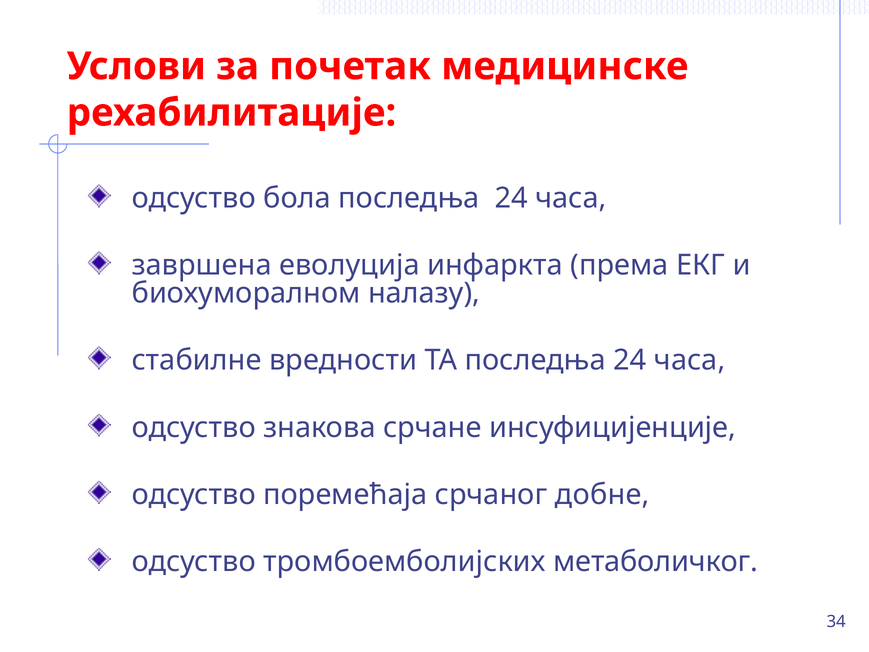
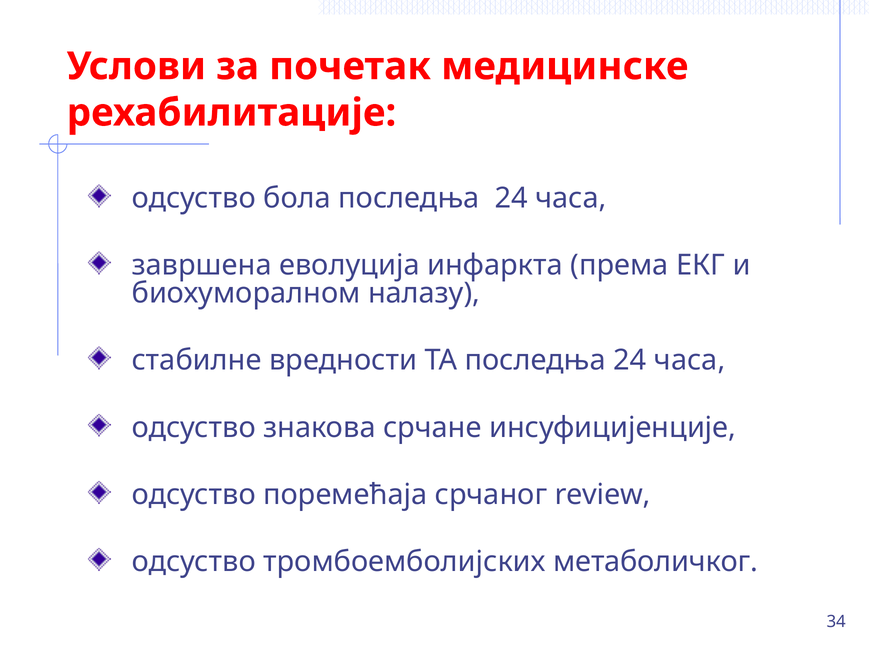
добне: добне -> review
